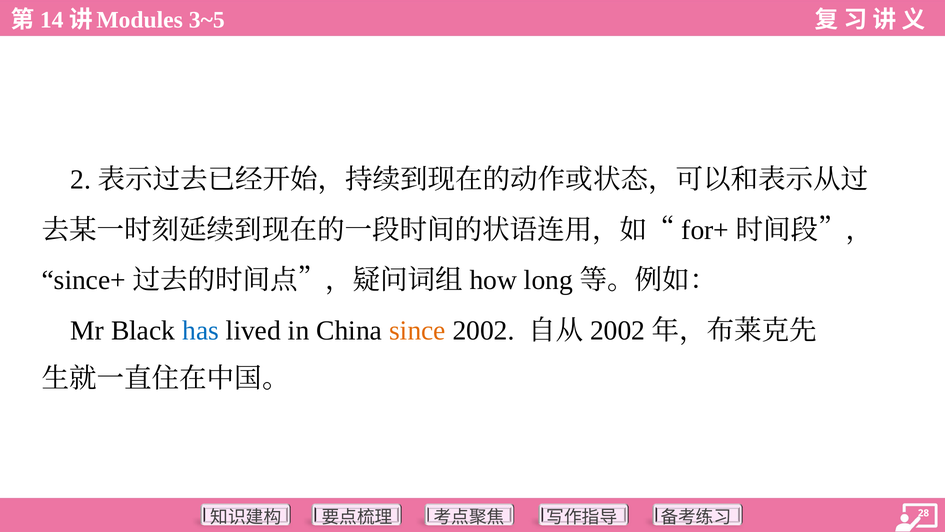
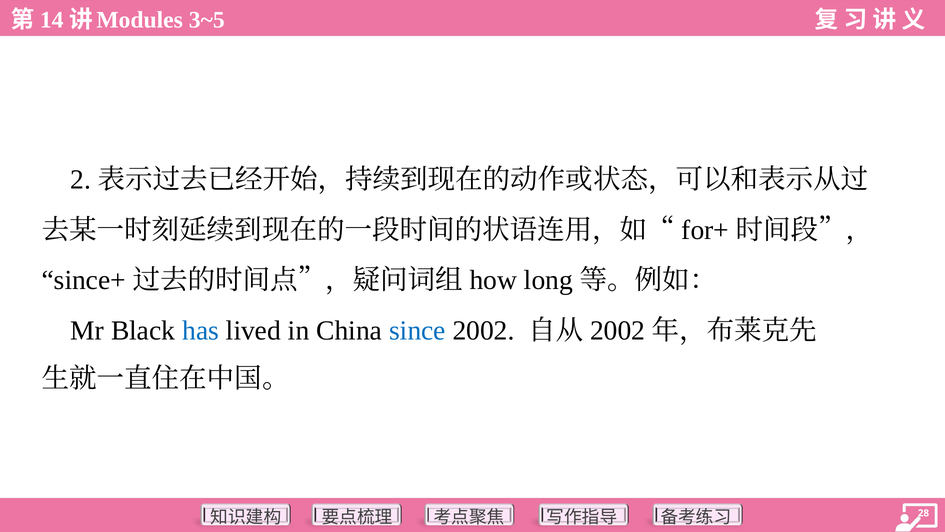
since colour: orange -> blue
